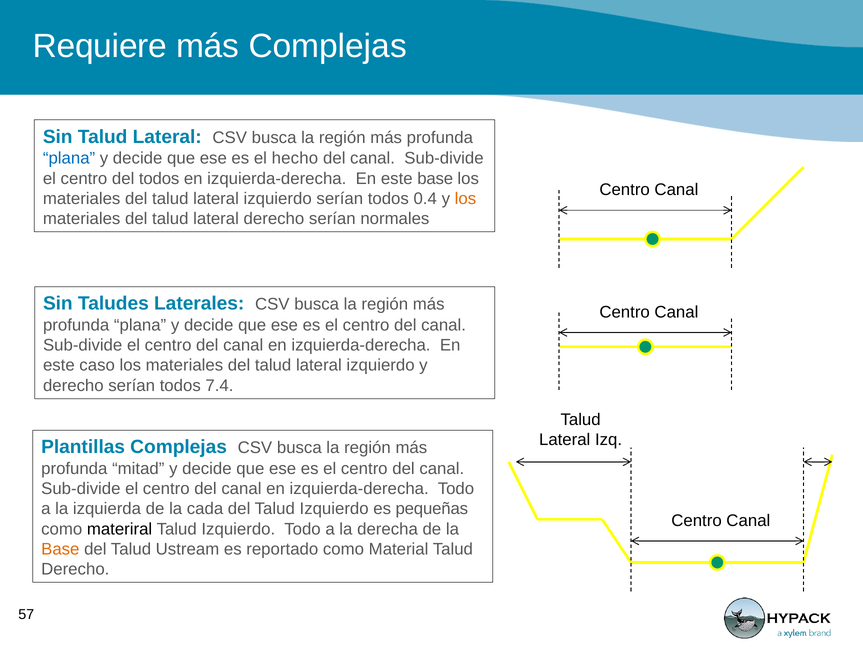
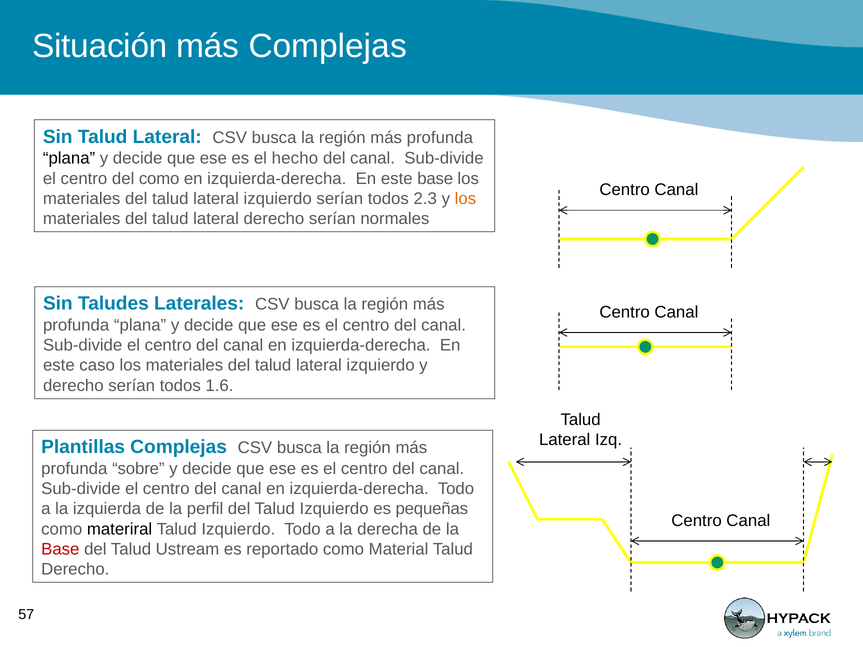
Requiere: Requiere -> Situación
plana at (69, 158) colour: blue -> black
del todos: todos -> como
0.4: 0.4 -> 2.3
7.4: 7.4 -> 1.6
mitad: mitad -> sobre
cada: cada -> perfil
Base at (60, 549) colour: orange -> red
